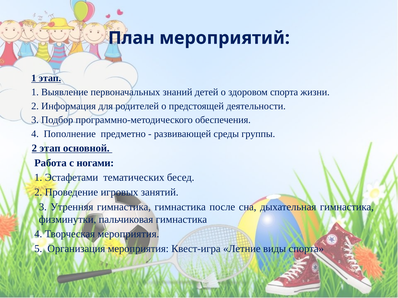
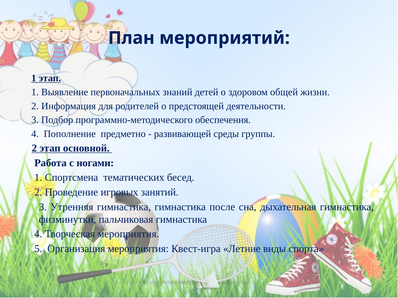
здоровом спорта: спорта -> общей
Эстафетами: Эстафетами -> Спортсмена
